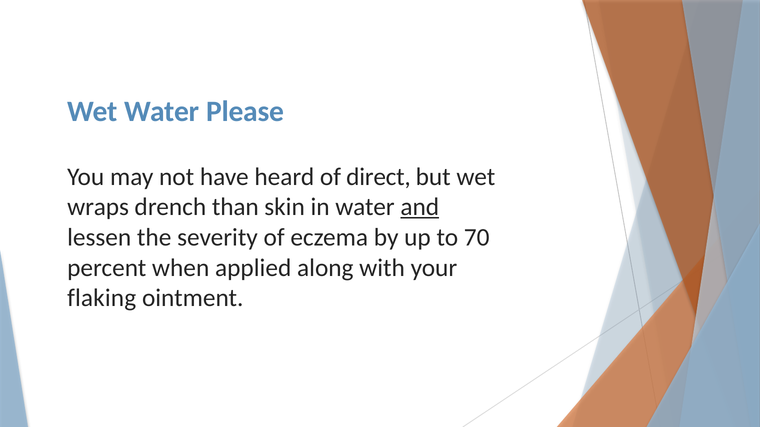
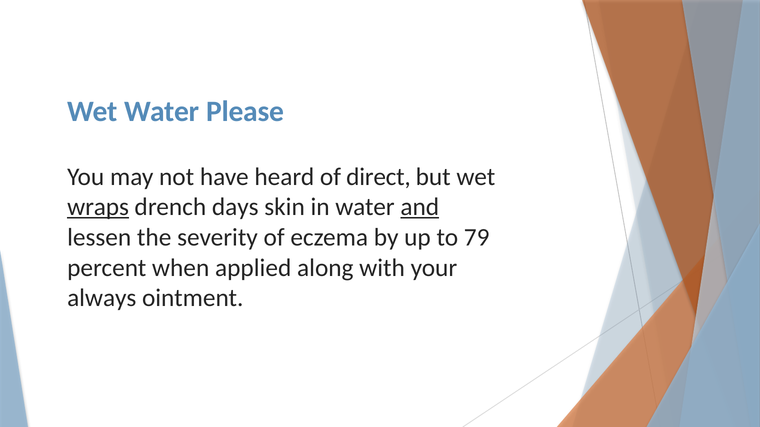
wraps underline: none -> present
than: than -> days
70: 70 -> 79
flaking: flaking -> always
